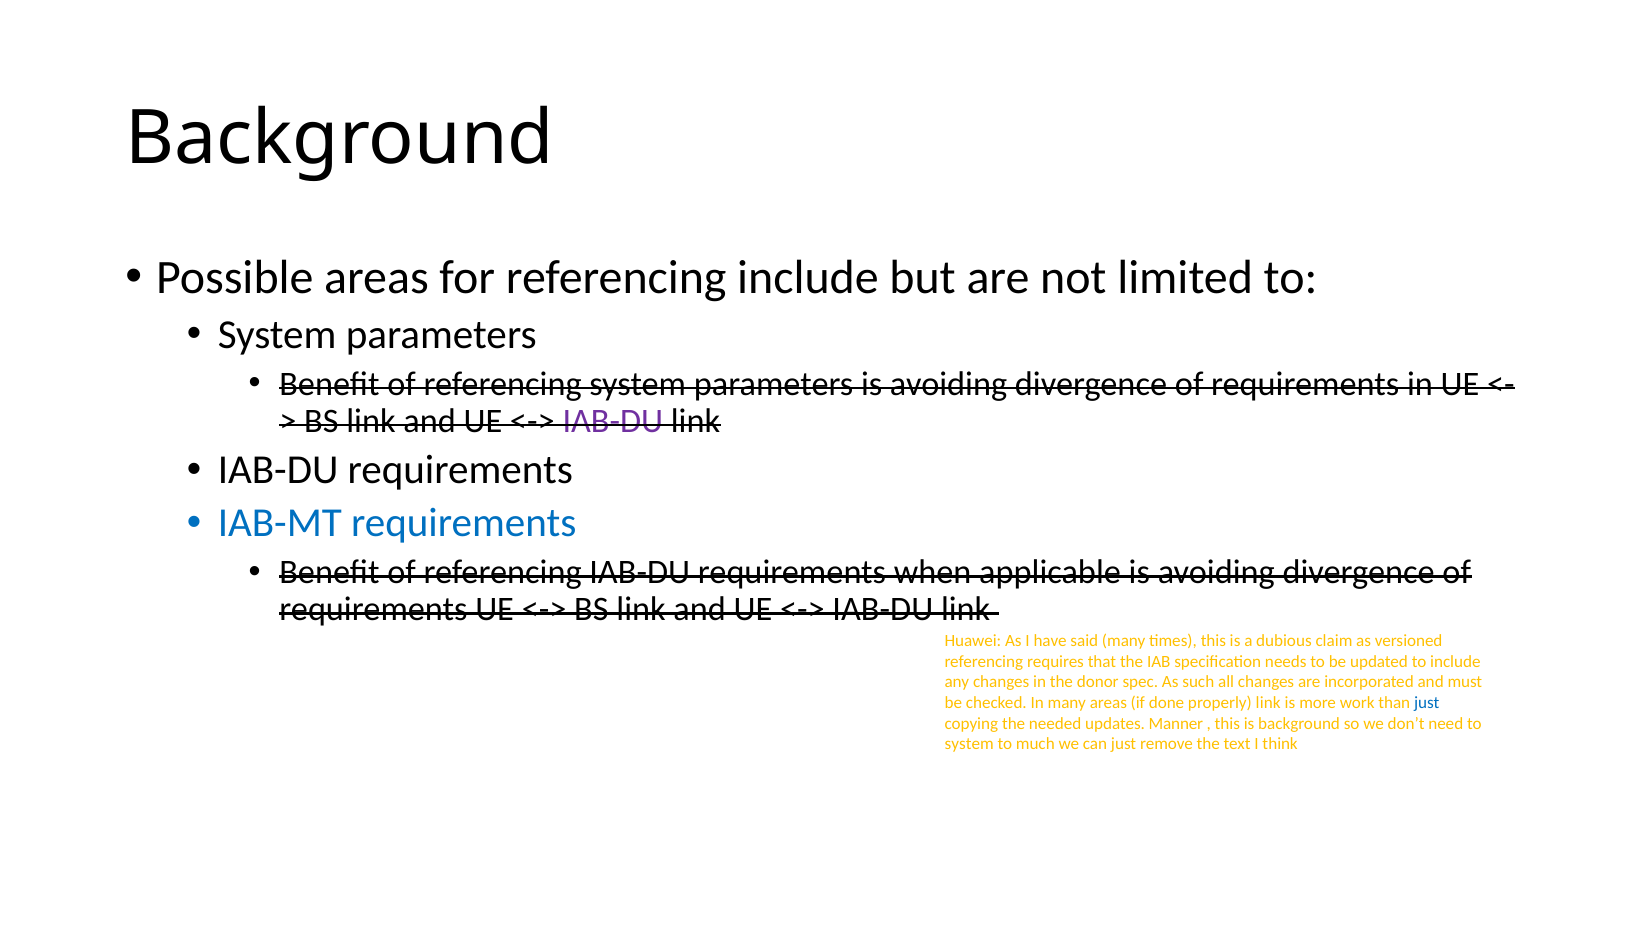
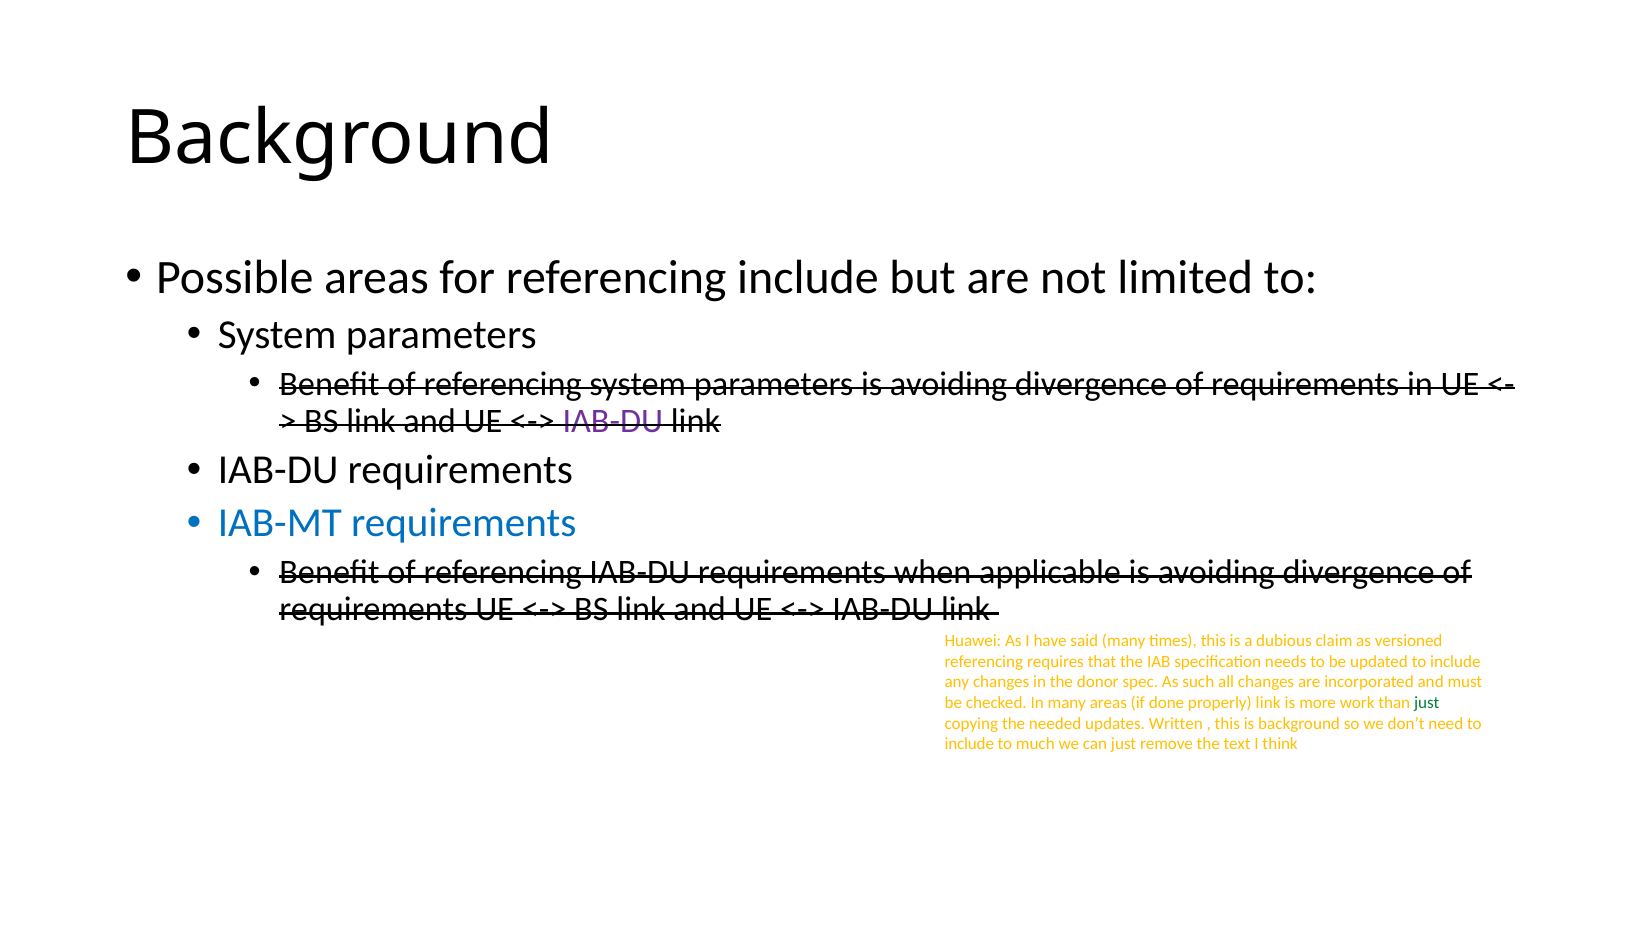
just at (1427, 703) colour: blue -> green
Manner: Manner -> Written
system at (969, 744): system -> include
